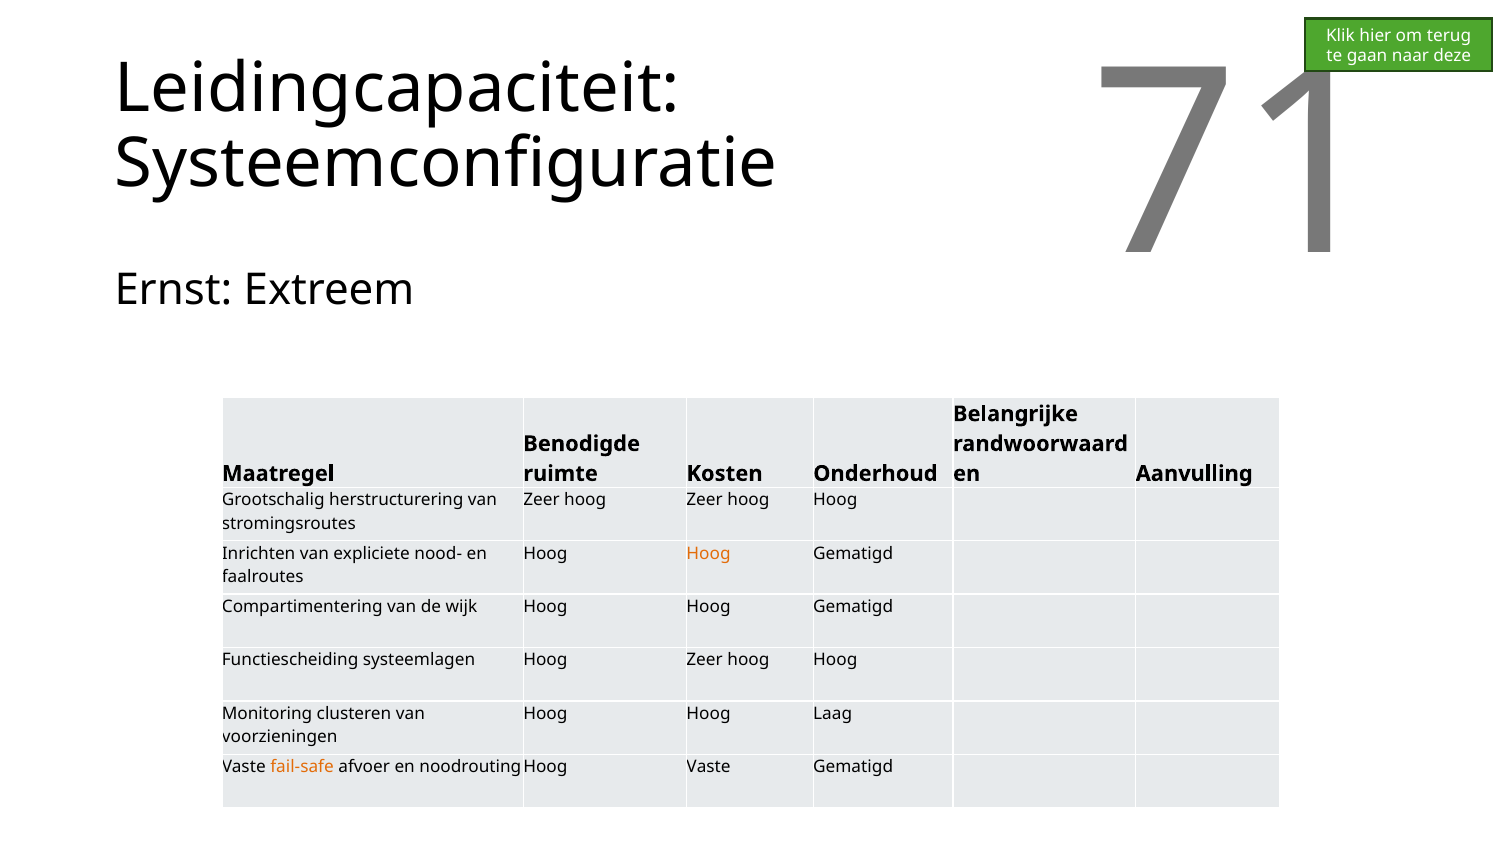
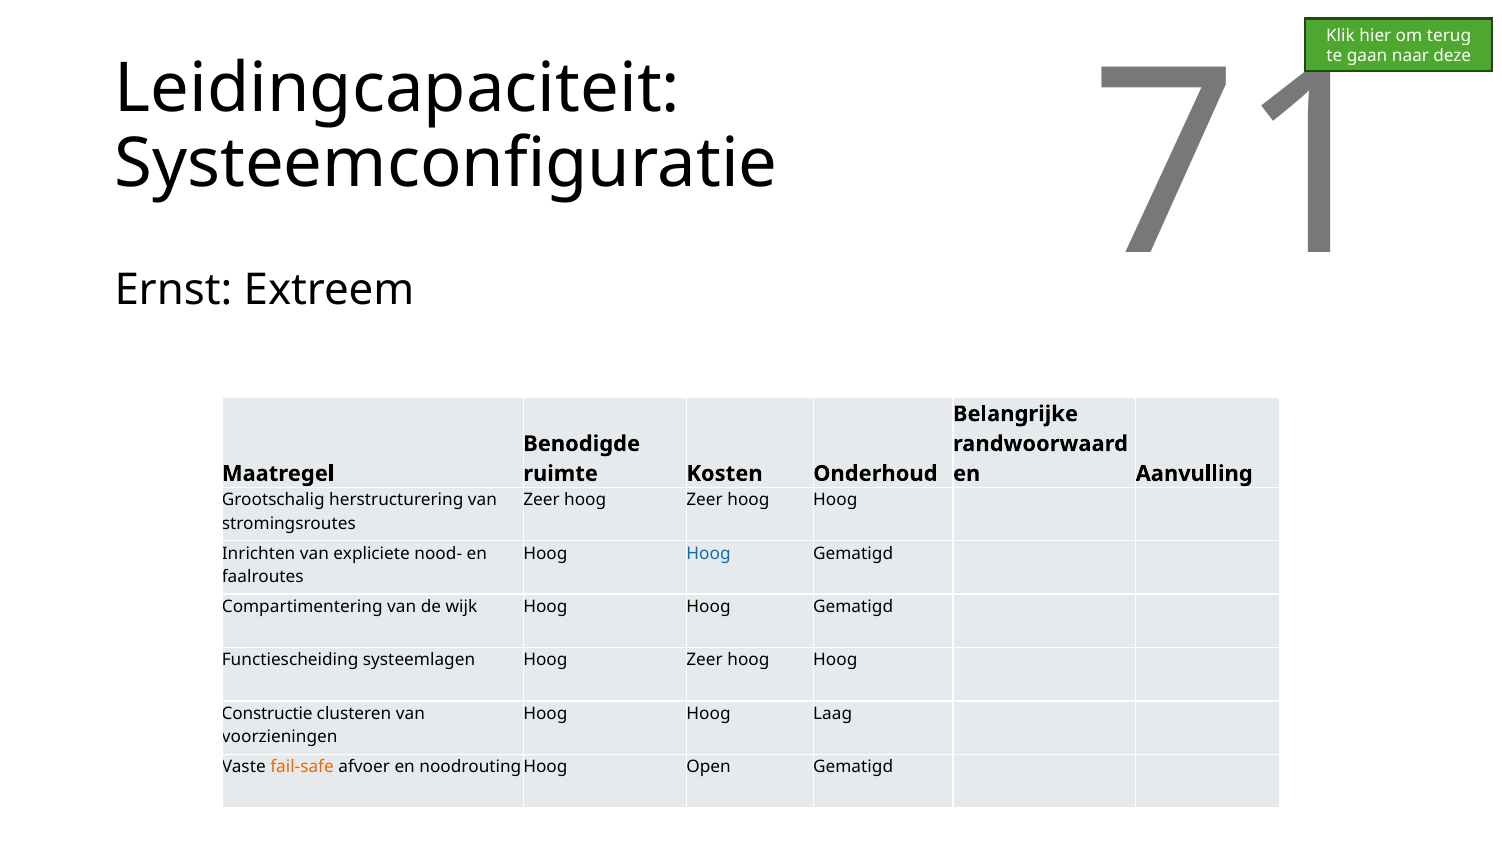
Hoog at (709, 553) colour: orange -> blue
Monitoring: Monitoring -> Constructie
Vaste at (709, 767): Vaste -> Open
